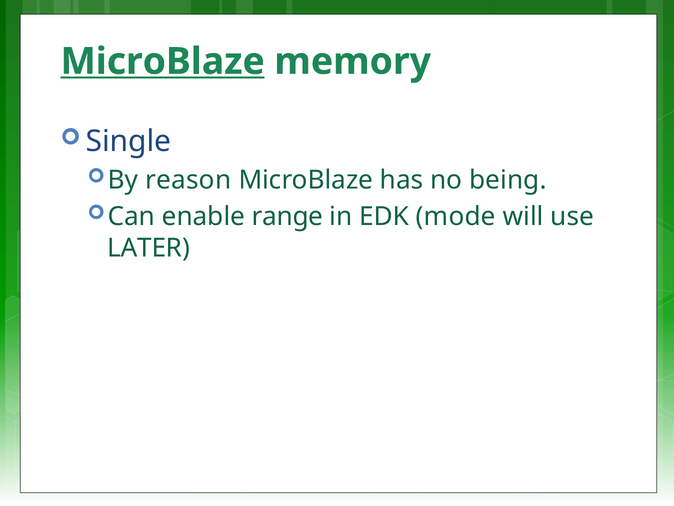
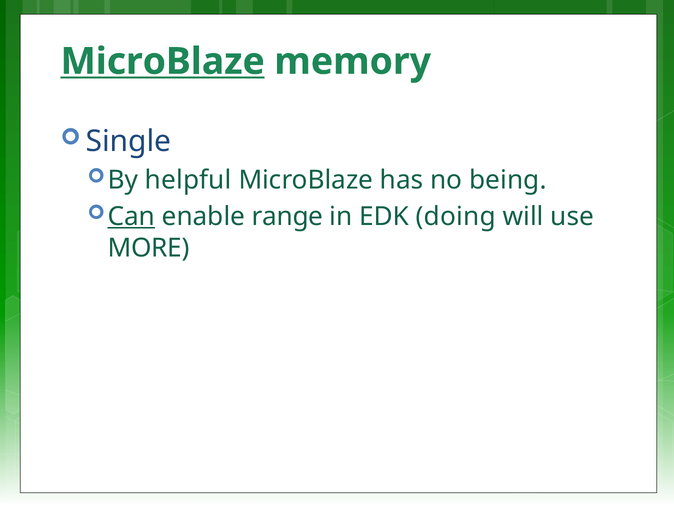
reason: reason -> helpful
Can underline: none -> present
mode: mode -> doing
LATER: LATER -> MORE
